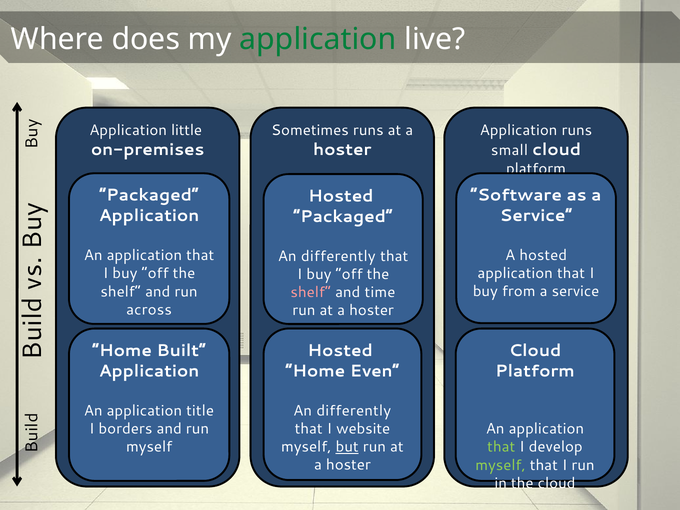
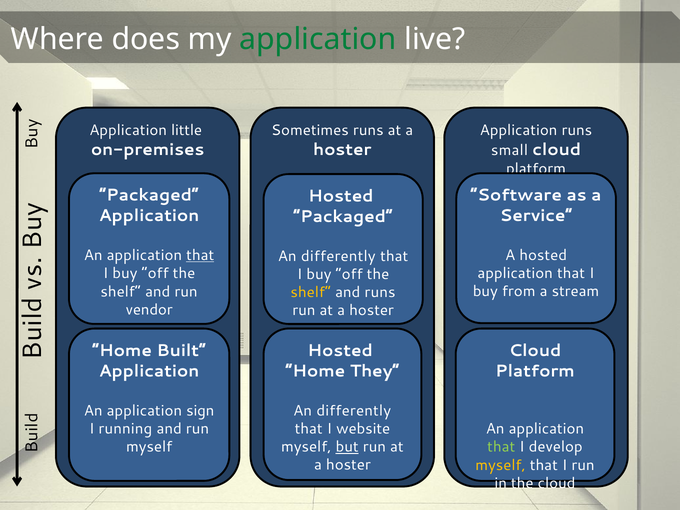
that at (200, 255) underline: none -> present
from a service: service -> stream
shelf at (311, 292) colour: pink -> yellow
and time: time -> runs
across: across -> vendor
Even: Even -> They
title: title -> sign
borders: borders -> running
myself at (501, 465) colour: light green -> yellow
